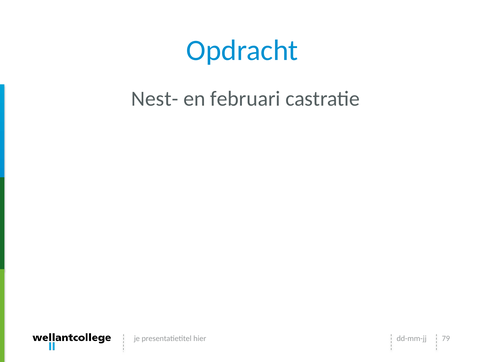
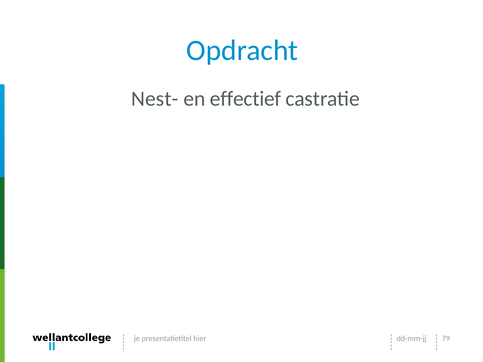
februari: februari -> effectief
